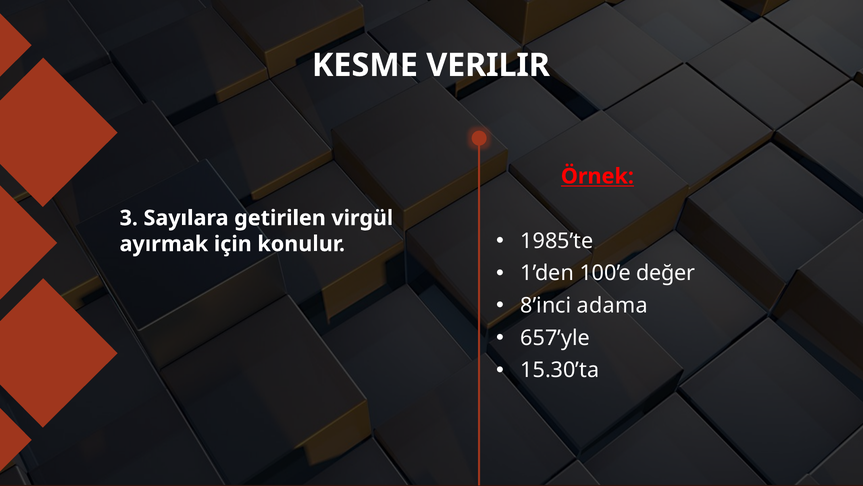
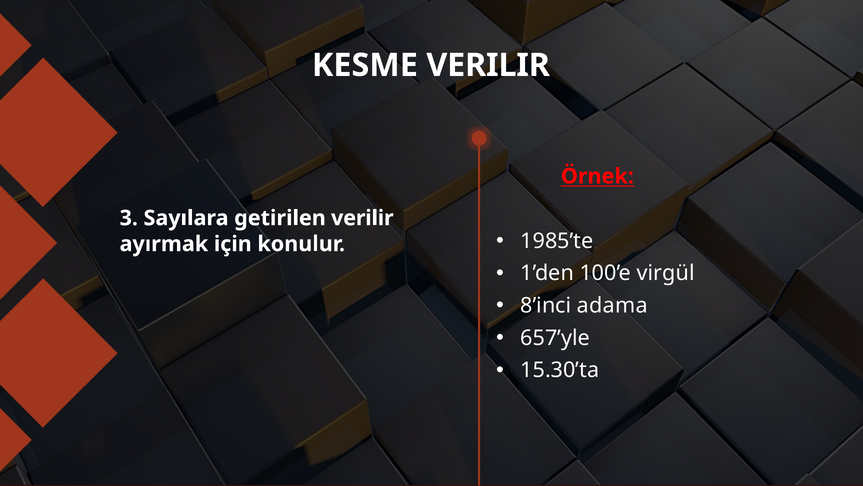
getirilen virgül: virgül -> verilir
değer: değer -> virgül
